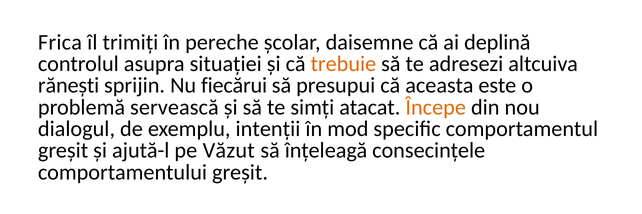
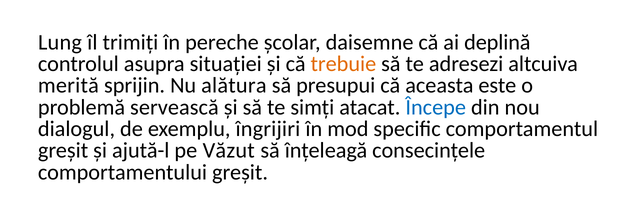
Frica: Frica -> Lung
rănești: rănești -> merită
fiecărui: fiecărui -> alătura
Începe colour: orange -> blue
intenții: intenții -> îngrijiri
